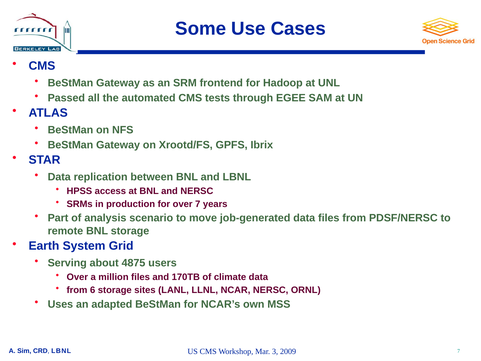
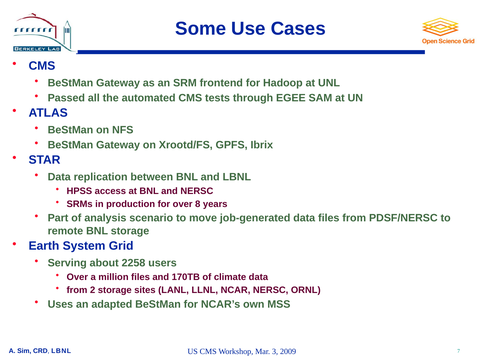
over 7: 7 -> 8
4875: 4875 -> 2258
6: 6 -> 2
